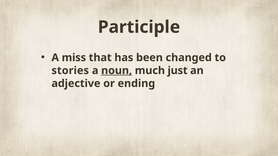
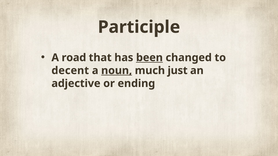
miss: miss -> road
been underline: none -> present
stories: stories -> decent
